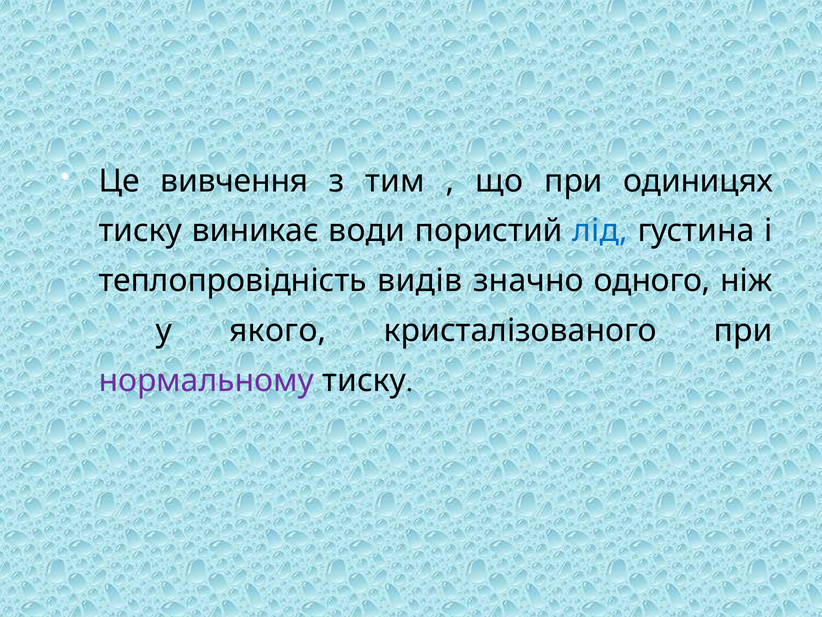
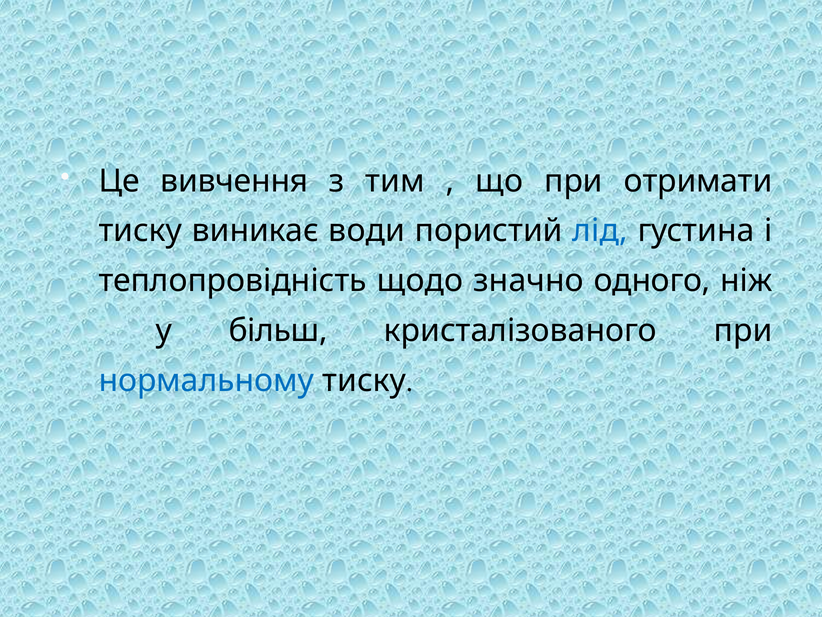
одиницях: одиницях -> отримати
видів: видів -> щодо
якого: якого -> більш
нормальному colour: purple -> blue
